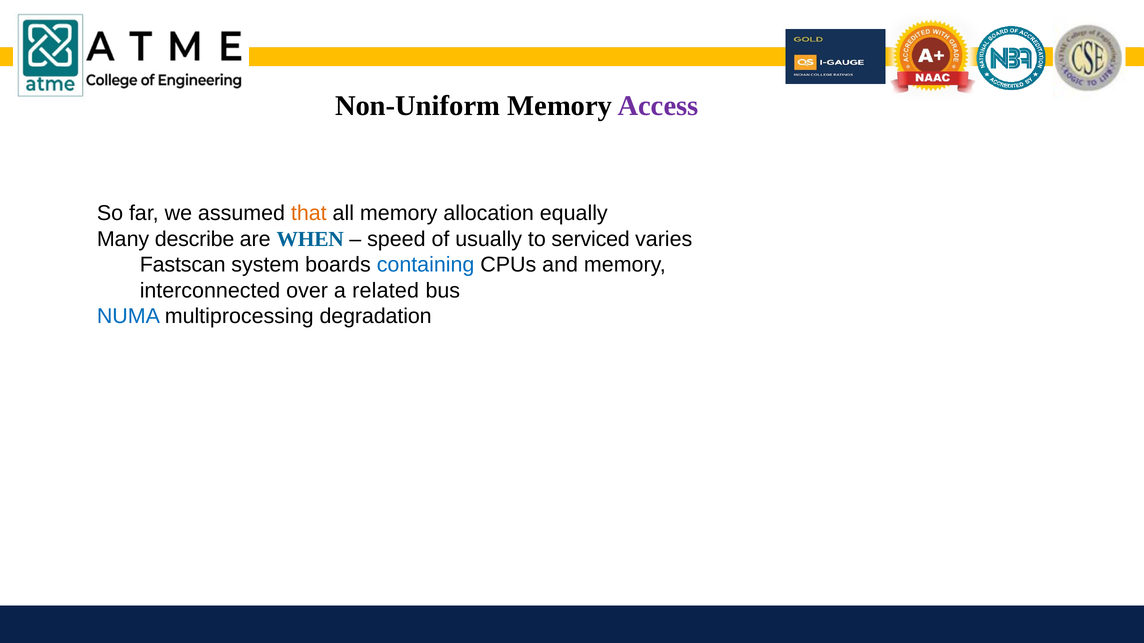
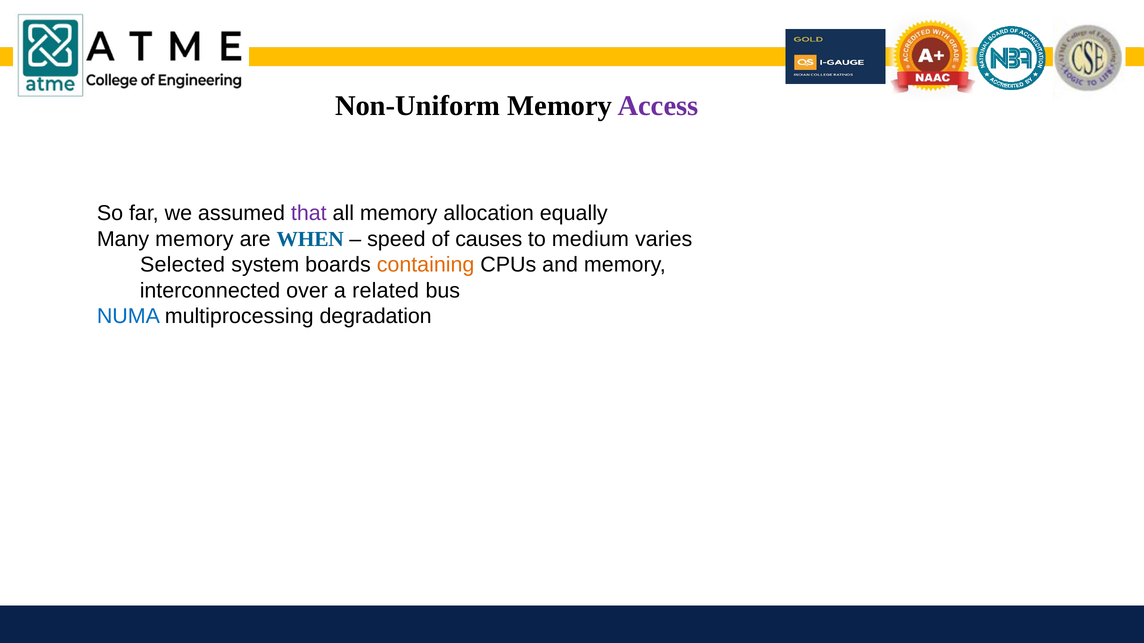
that colour: orange -> purple
Many describe: describe -> memory
usually: usually -> causes
serviced: serviced -> medium
Fastscan: Fastscan -> Selected
containing colour: blue -> orange
